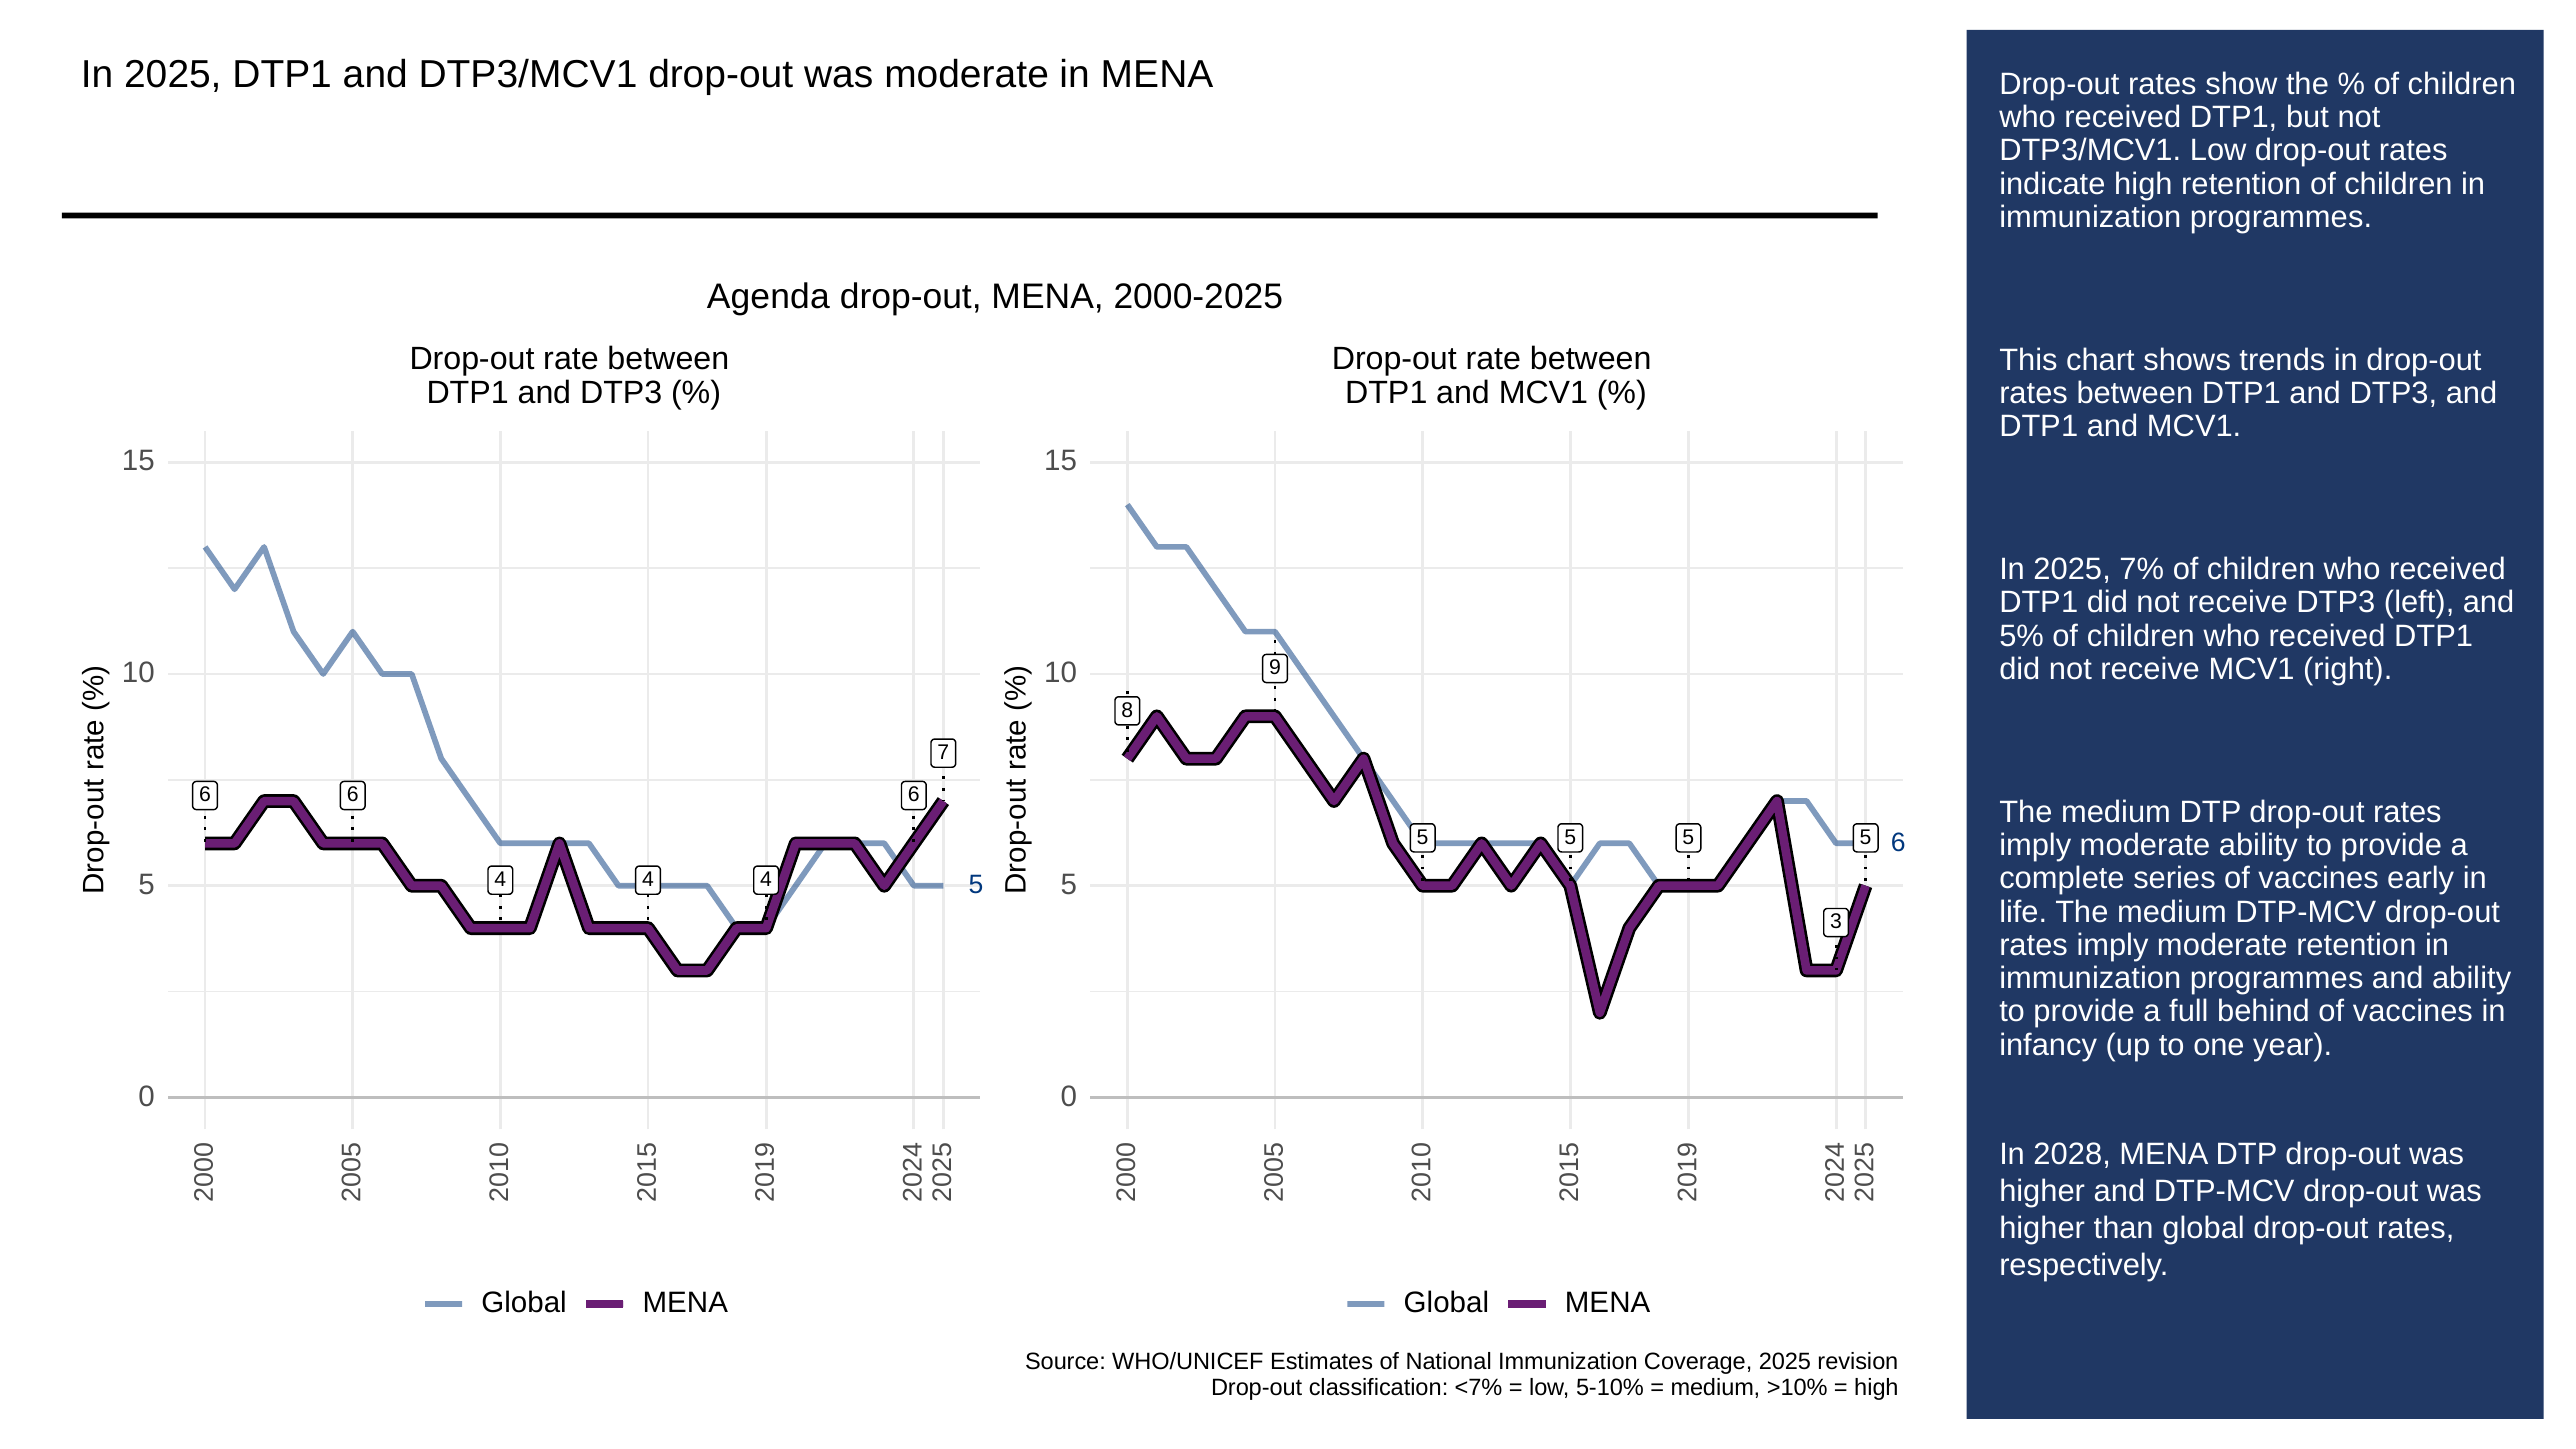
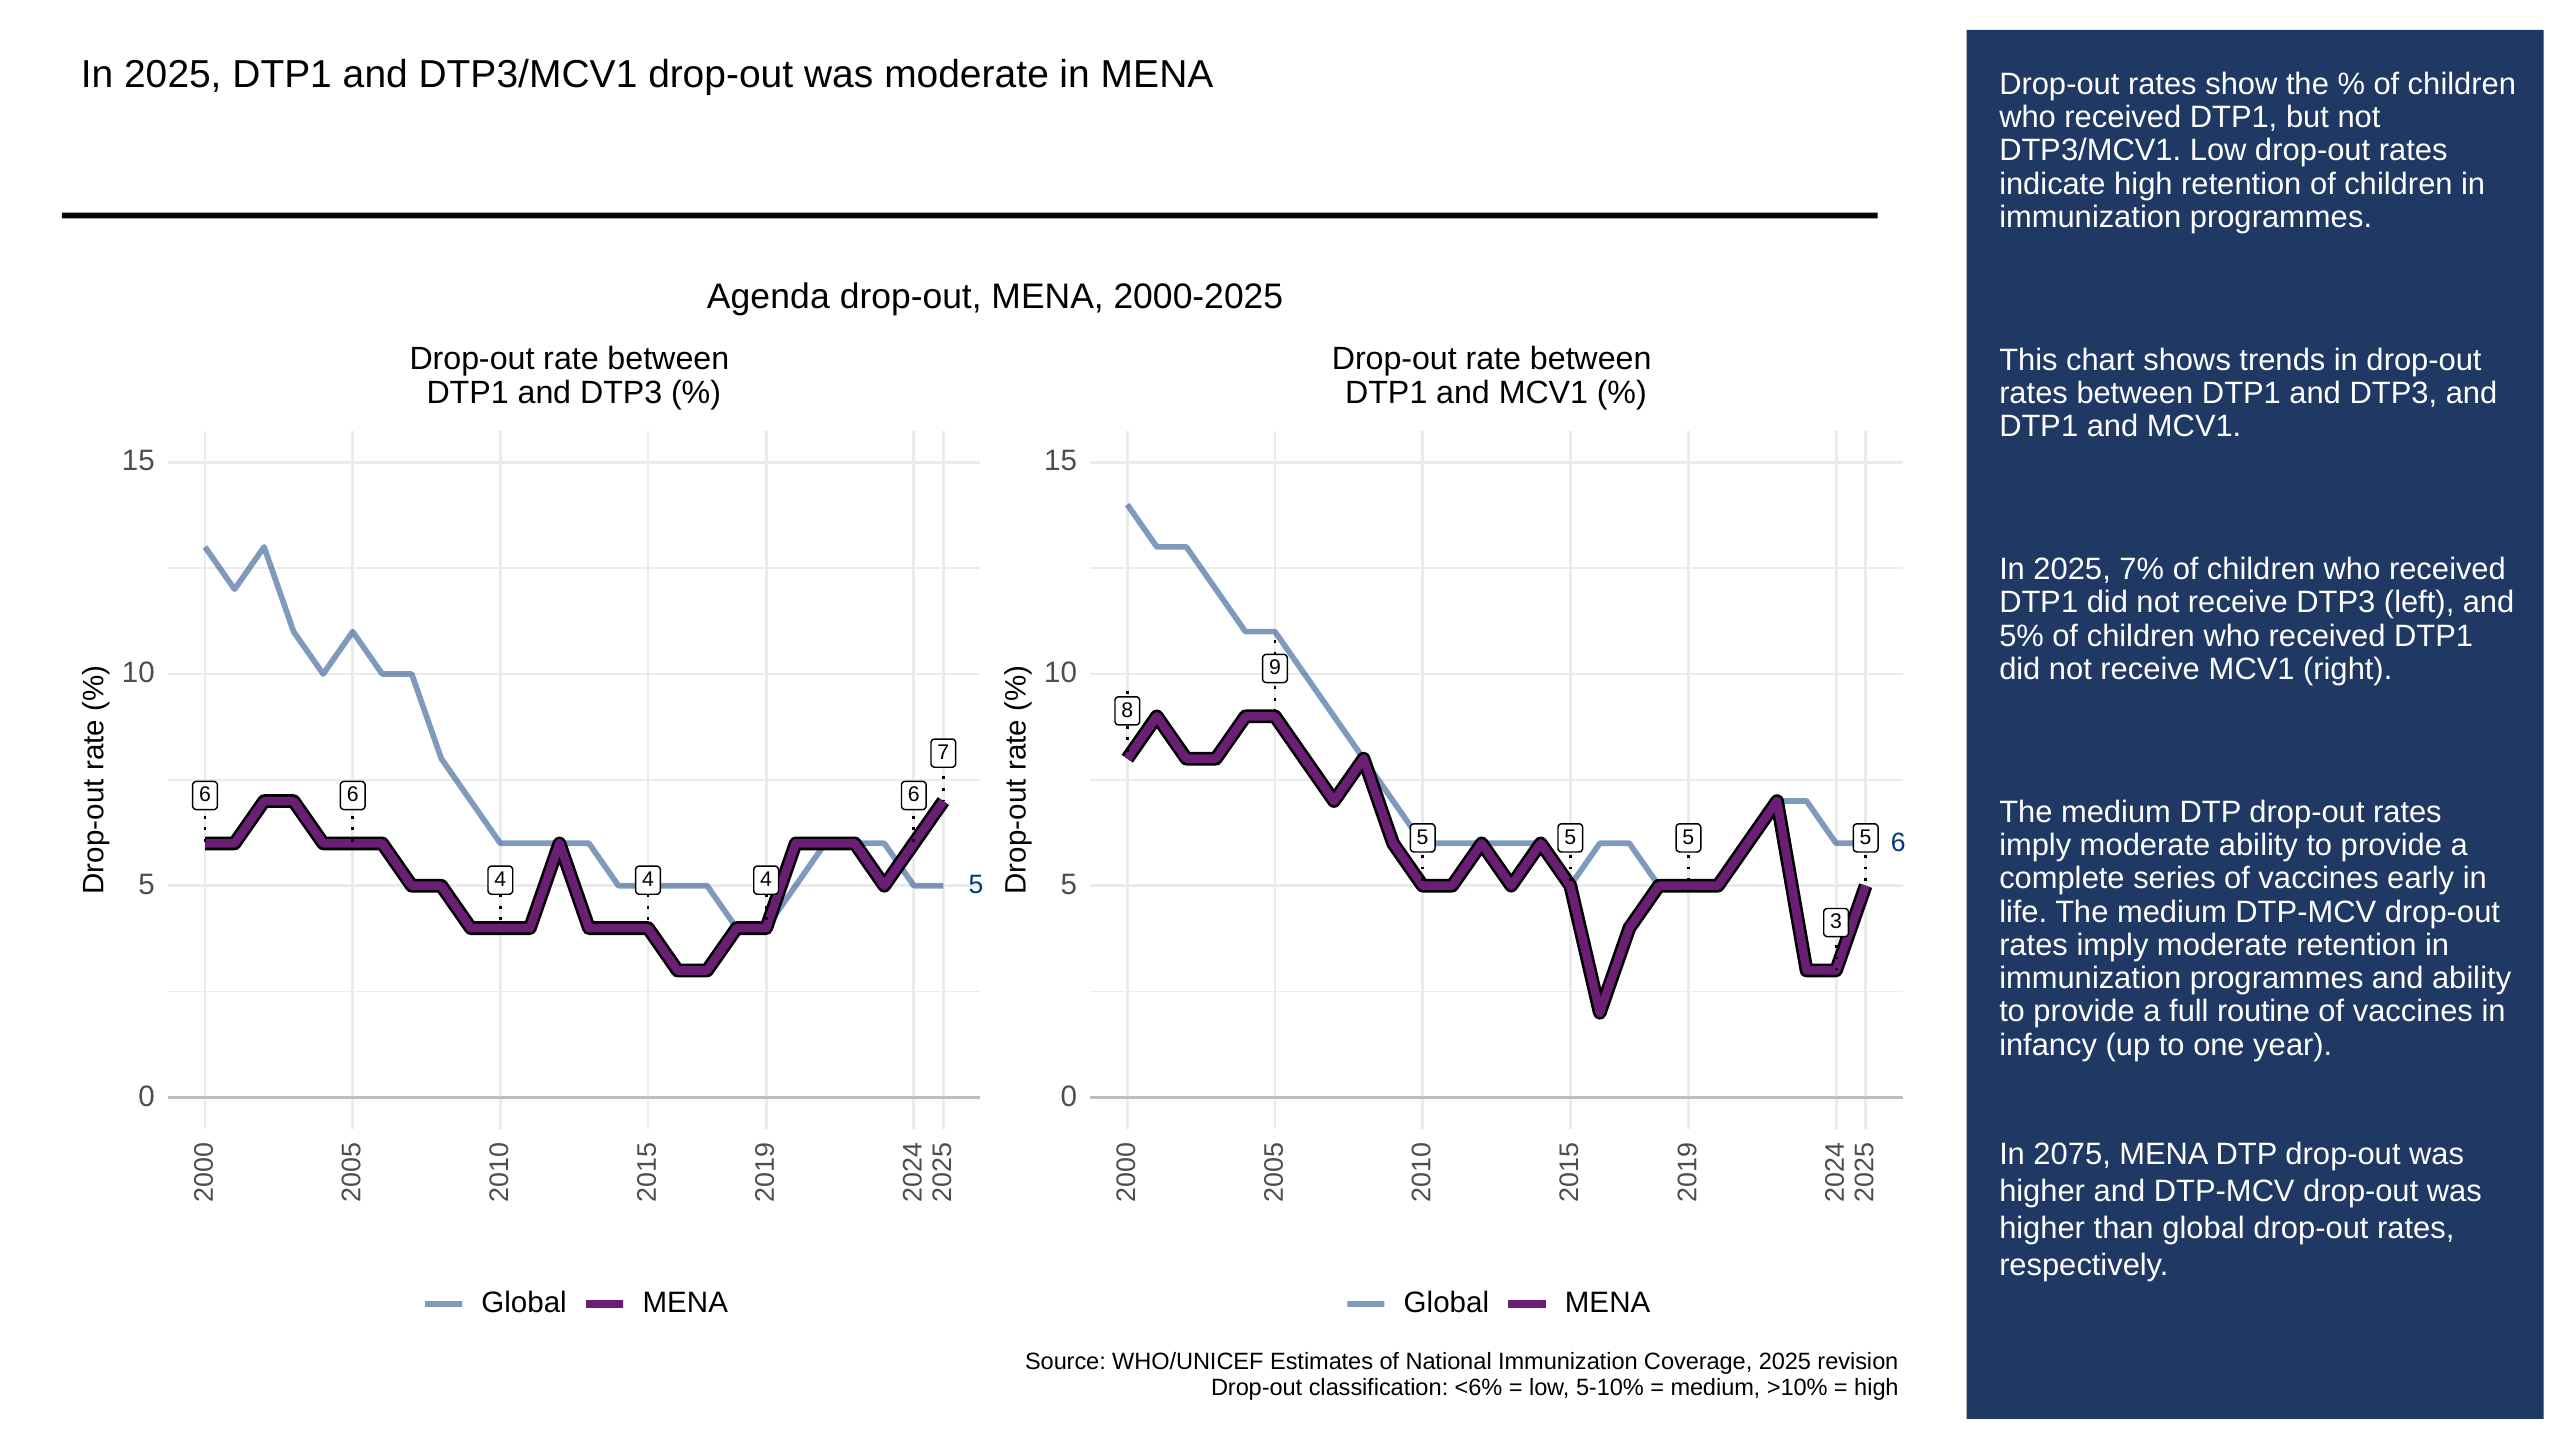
behind: behind -> routine
2028: 2028 -> 2075
<7%: <7% -> <6%
